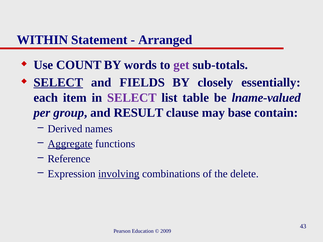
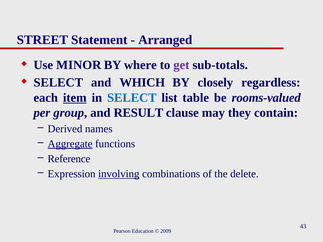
WITHIN: WITHIN -> STREET
COUNT: COUNT -> MINOR
words: words -> where
SELECT at (58, 83) underline: present -> none
FIELDS: FIELDS -> WHICH
essentially: essentially -> regardless
item underline: none -> present
SELECT at (132, 98) colour: purple -> blue
lname-valued: lname-valued -> rooms-valued
base: base -> they
